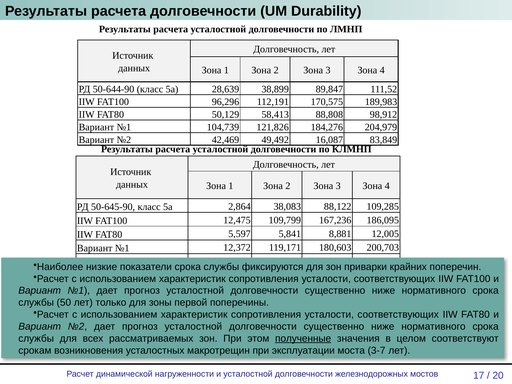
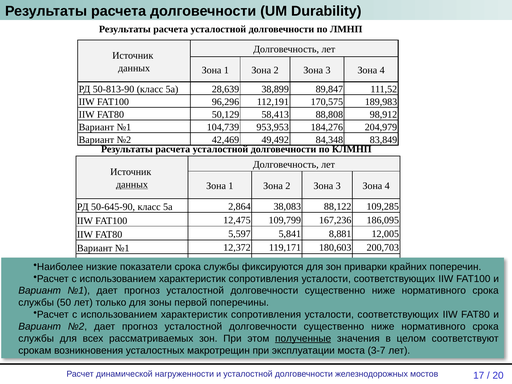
50-644-90: 50-644-90 -> 50-813-90
121,826: 121,826 -> 953,953
16,087: 16,087 -> 84,348
данных at (132, 185) underline: none -> present
